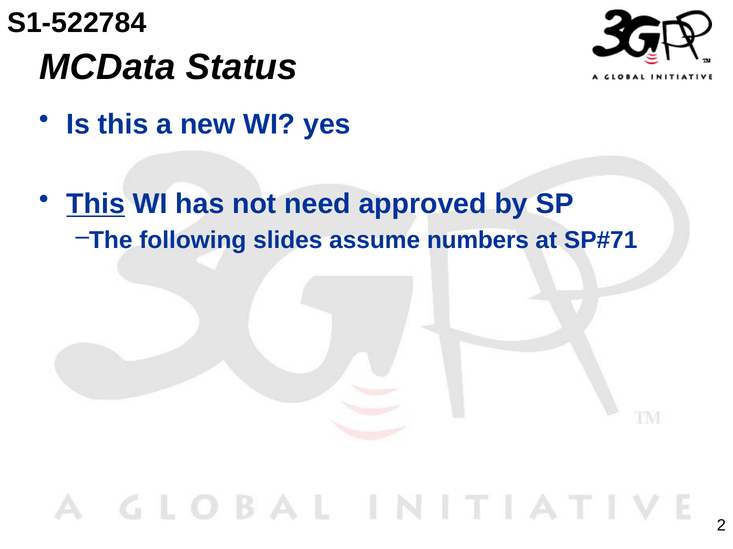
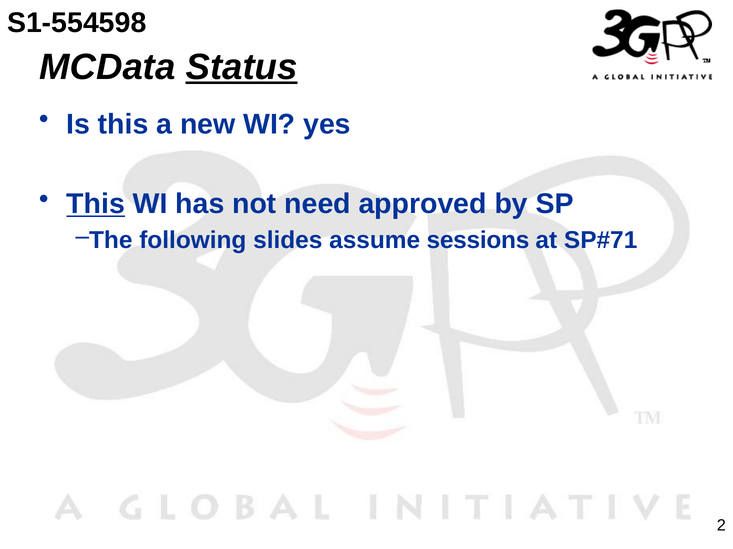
S1-522784: S1-522784 -> S1-554598
Status underline: none -> present
numbers: numbers -> sessions
